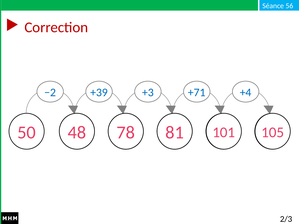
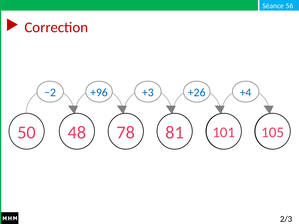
+39: +39 -> +96
+71: +71 -> +26
